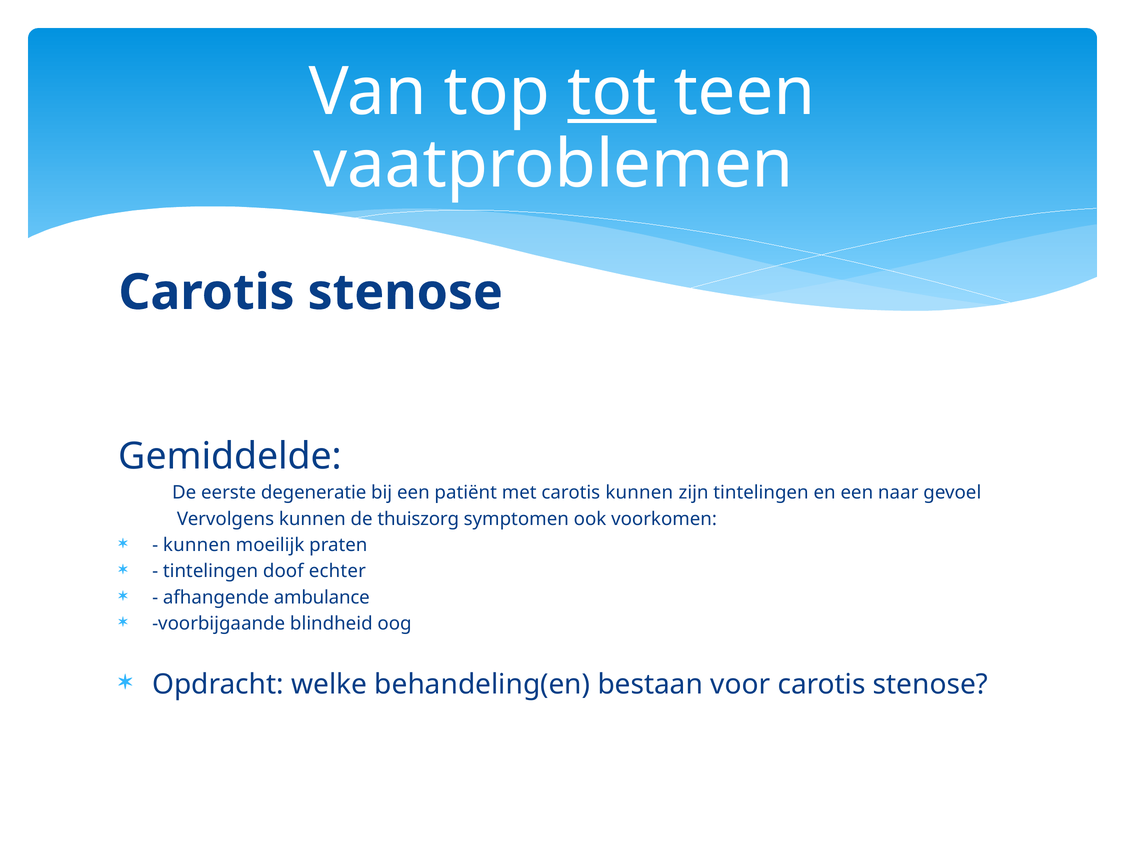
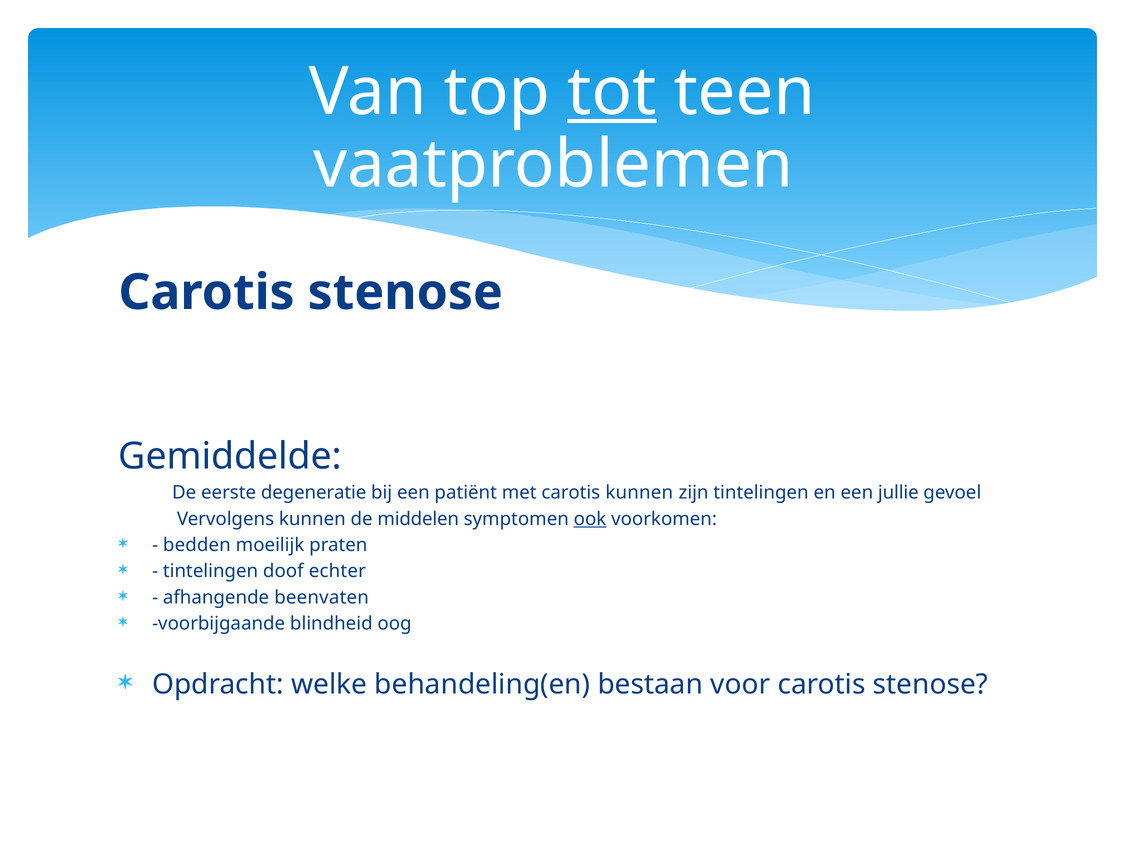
naar: naar -> jullie
thuiszorg: thuiszorg -> middelen
ook underline: none -> present
kunnen at (197, 545): kunnen -> bedden
ambulance: ambulance -> beenvaten
